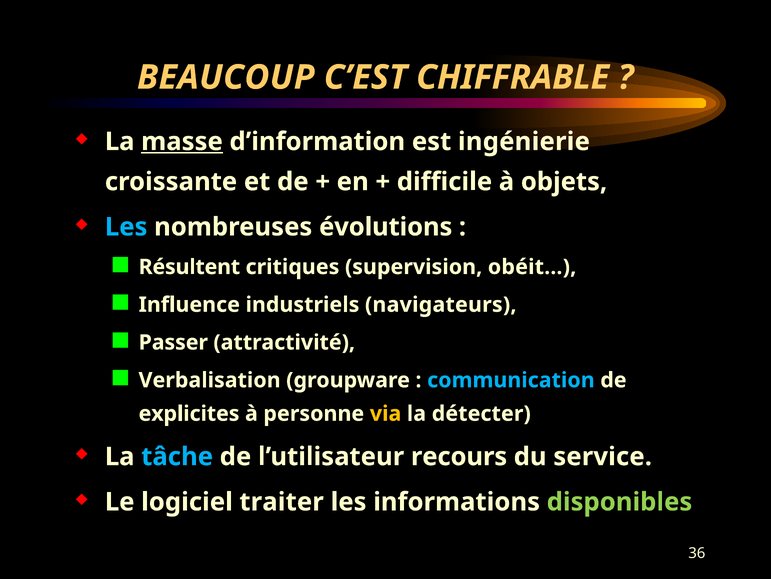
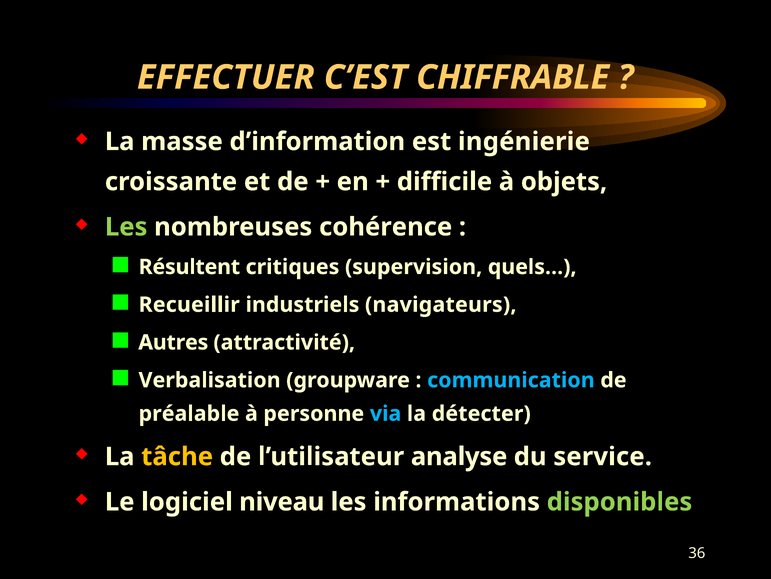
BEAUCOUP: BEAUCOUP -> EFFECTUER
masse underline: present -> none
Les at (126, 227) colour: light blue -> light green
évolutions: évolutions -> cohérence
obéit…: obéit… -> quels…
Influence: Influence -> Recueillir
Passer: Passer -> Autres
explicites: explicites -> préalable
via colour: yellow -> light blue
tâche colour: light blue -> yellow
recours: recours -> analyse
traiter: traiter -> niveau
